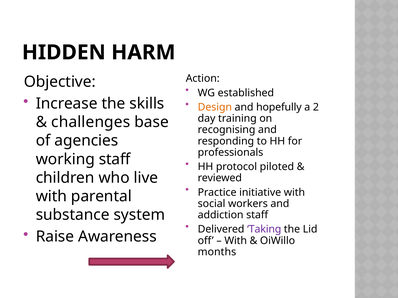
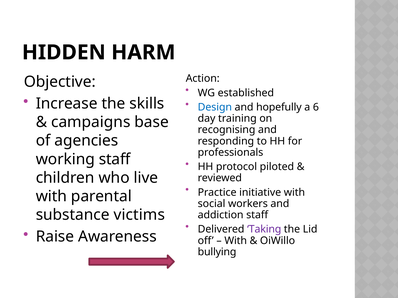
Design colour: orange -> blue
2: 2 -> 6
challenges: challenges -> campaigns
system: system -> victims
months: months -> bullying
